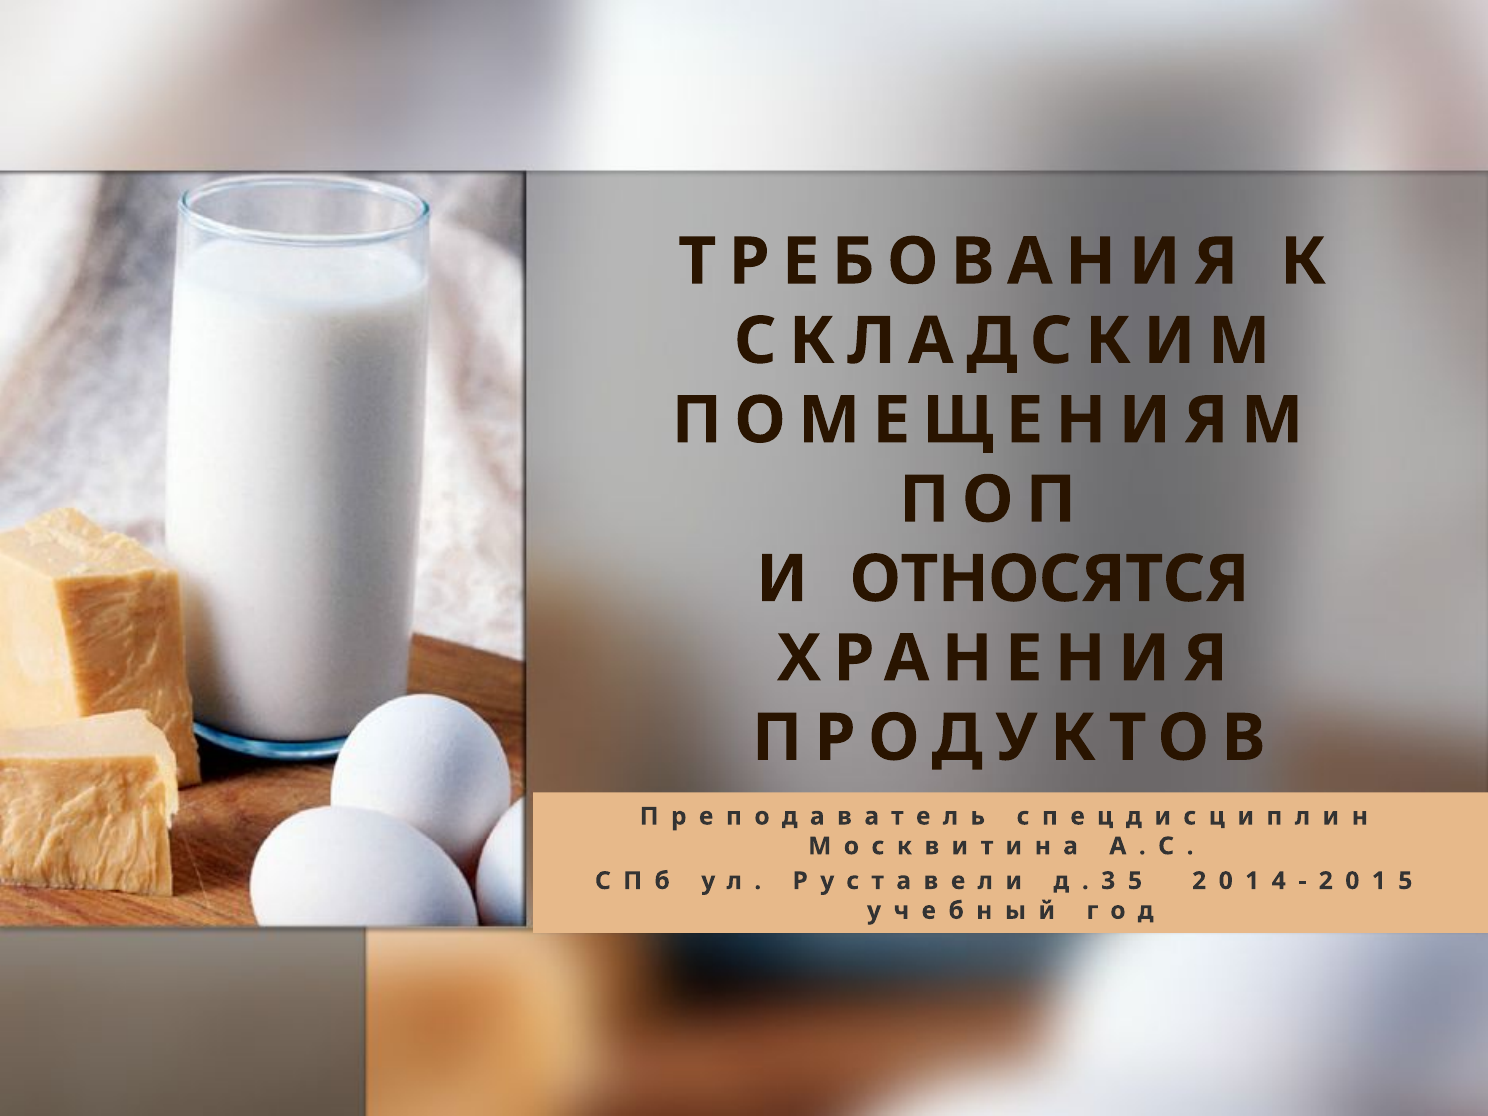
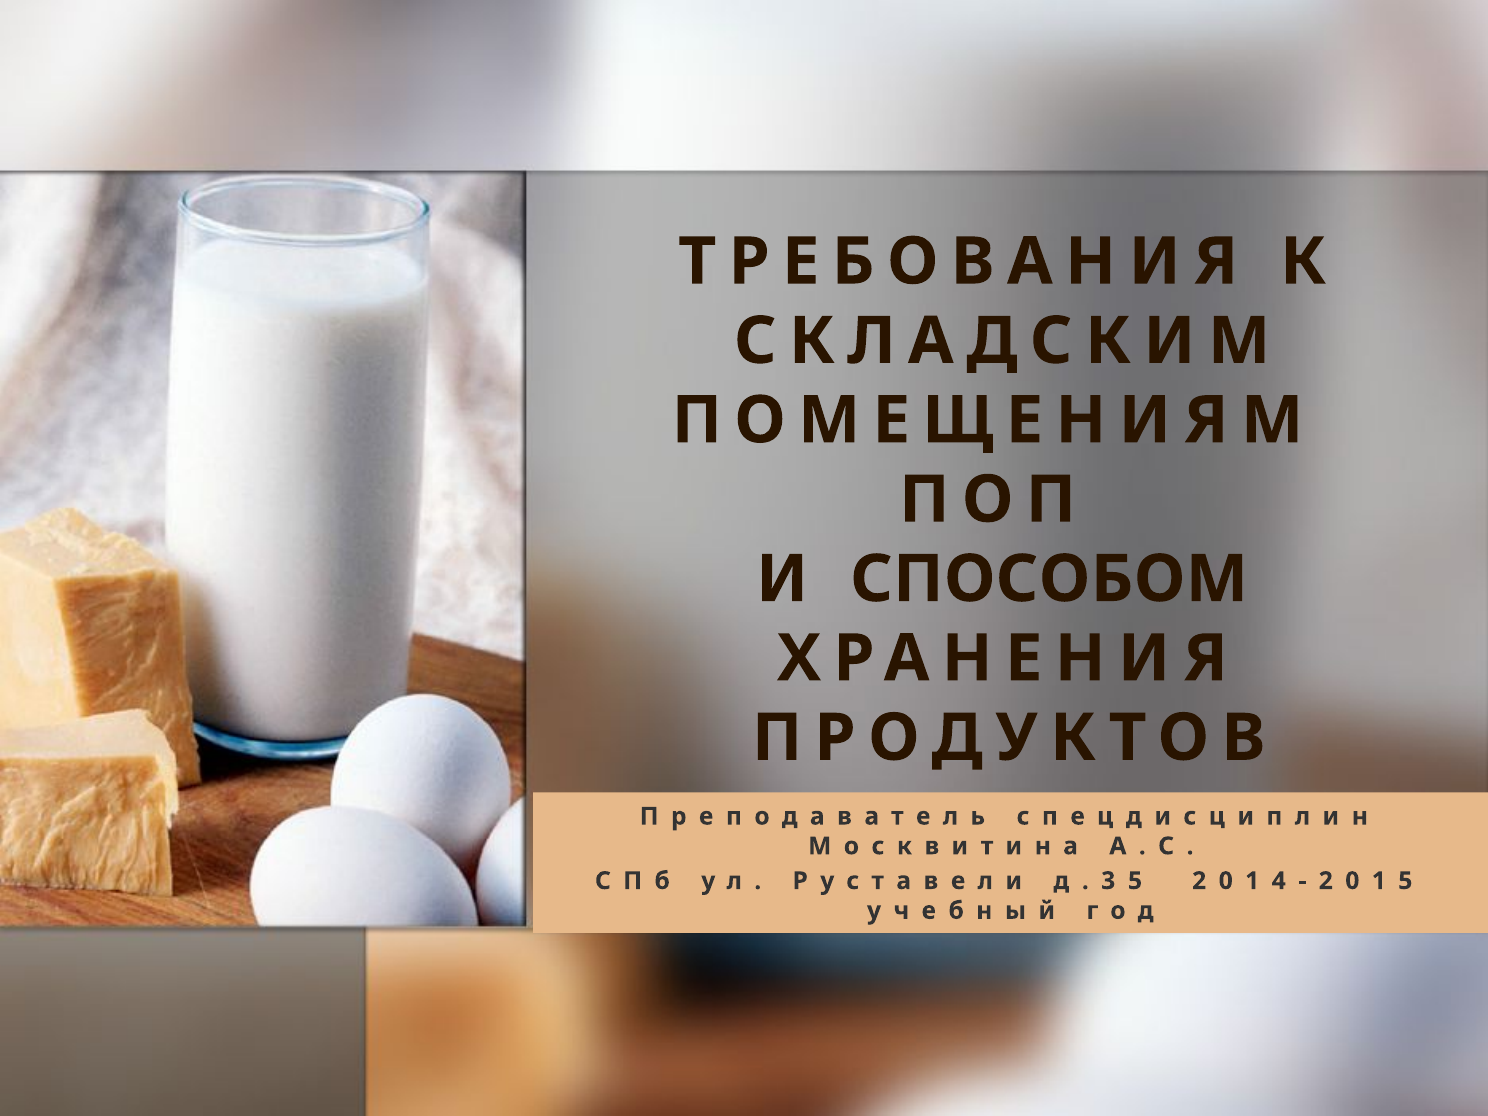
ОТНОСЯТСЯ: ОТНОСЯТСЯ -> СПОСОБОМ
